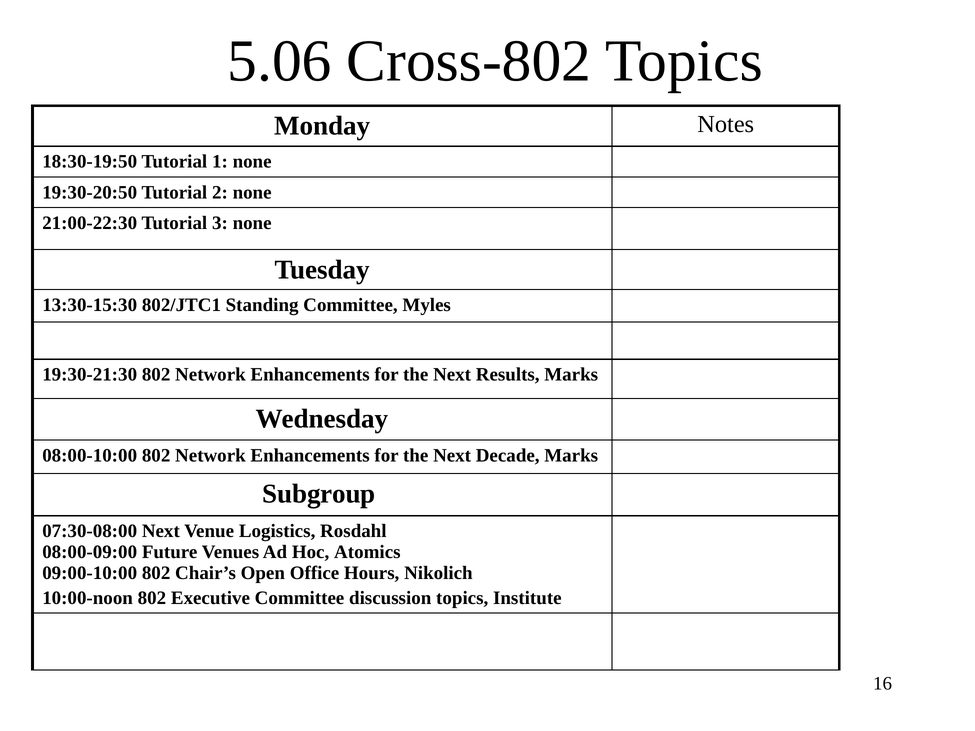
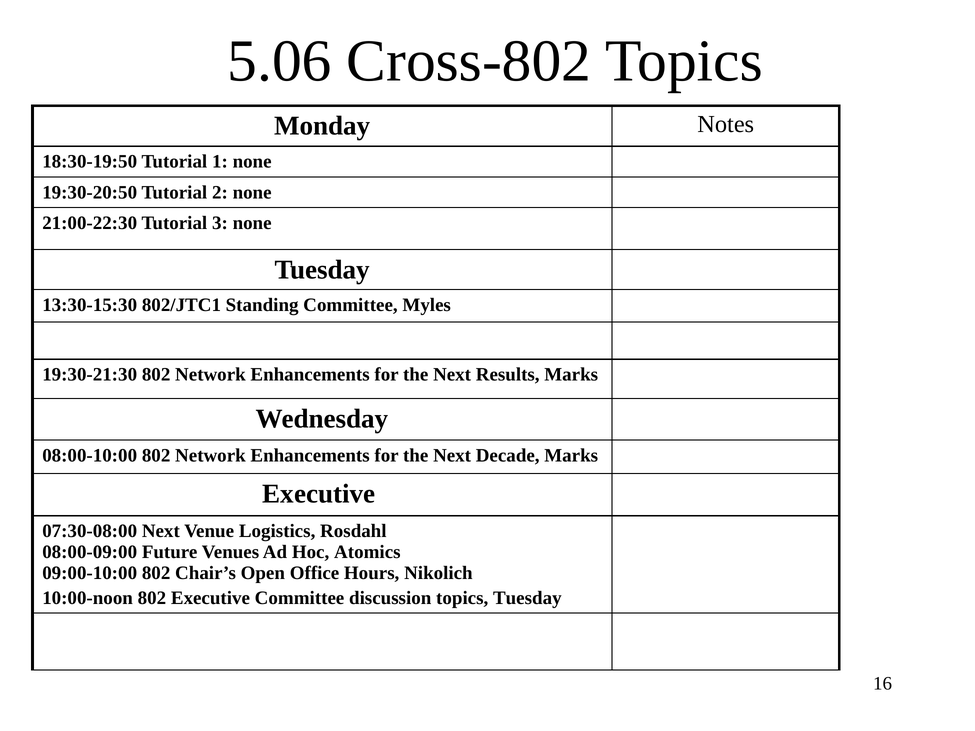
Subgroup at (319, 494): Subgroup -> Executive
topics Institute: Institute -> Tuesday
